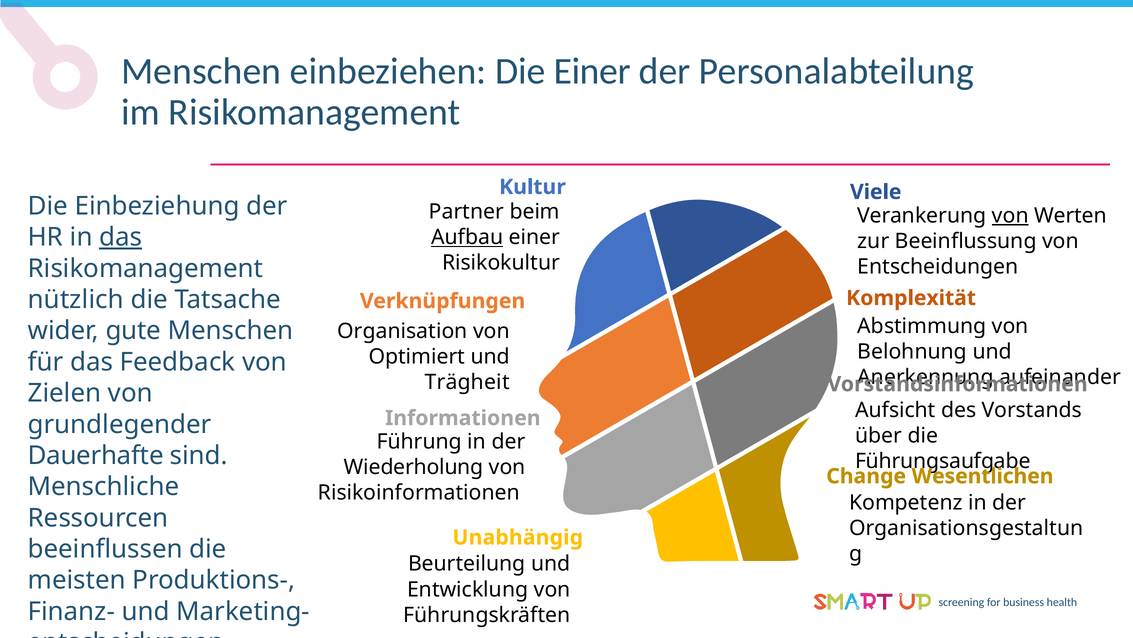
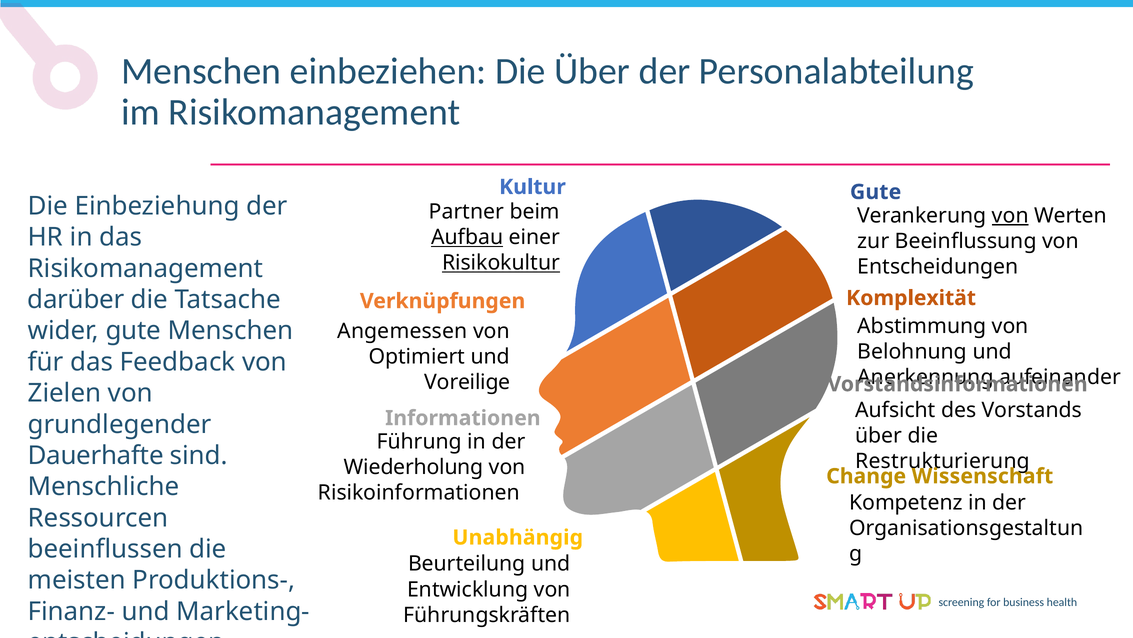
Die Einer: Einer -> Über
Viele at (876, 192): Viele -> Gute
das at (121, 237) underline: present -> none
Risikokultur underline: none -> present
nützlich: nützlich -> darüber
Organisation: Organisation -> Angemessen
Trägheit: Trägheit -> Voreilige
Führungsaufgabe: Führungsaufgabe -> Restrukturierung
Wesentlichen: Wesentlichen -> Wissenschaft
